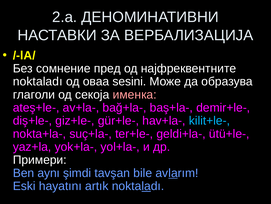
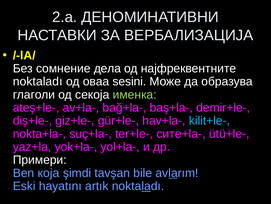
пред: пред -> дела
именка colour: pink -> light green
geldi+la-: geldi+la- -> сите+la-
aynı: aynı -> која
